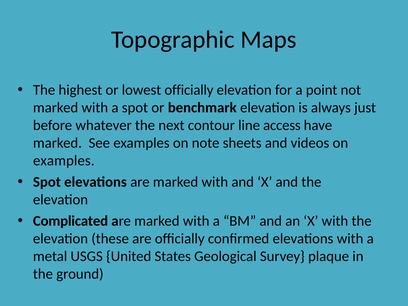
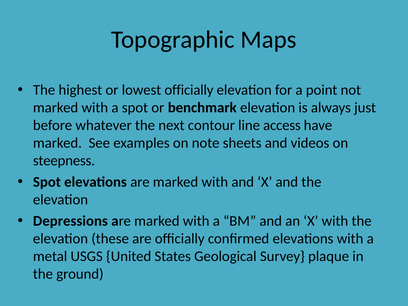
examples at (64, 161): examples -> steepness
Complicated: Complicated -> Depressions
